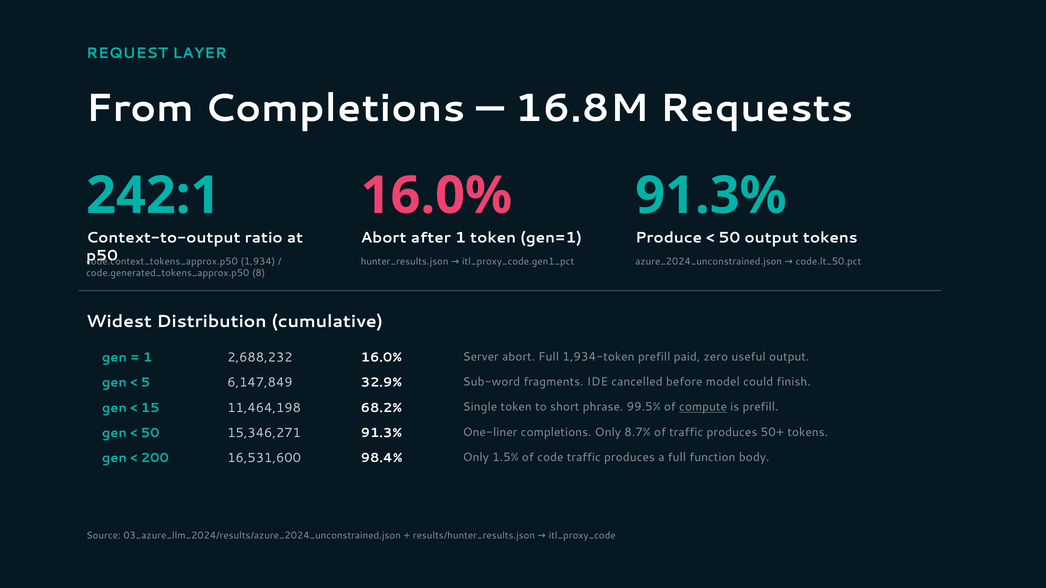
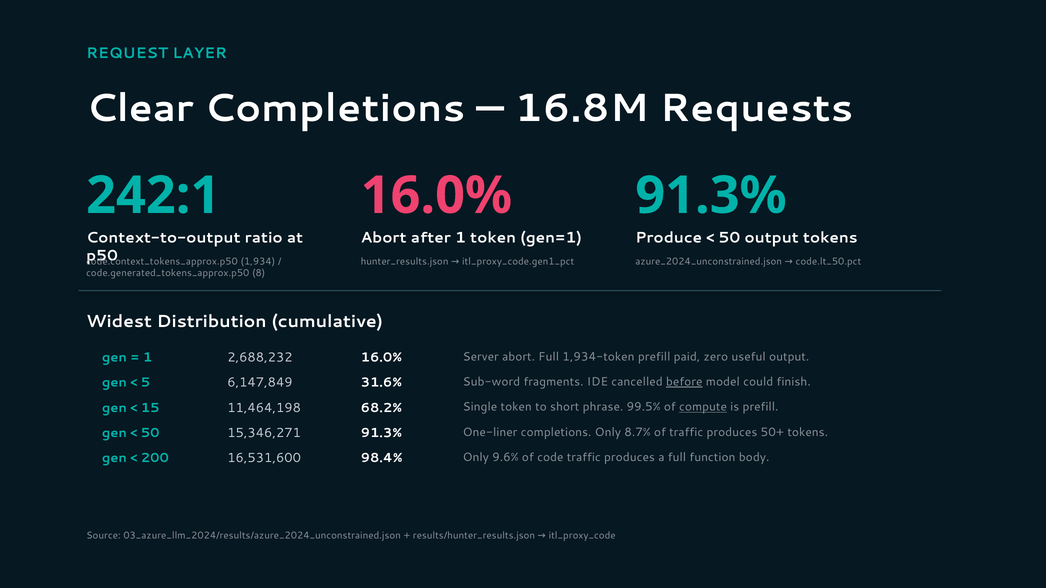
From: From -> Clear
32.9%: 32.9% -> 31.6%
before underline: none -> present
1.5%: 1.5% -> 9.6%
